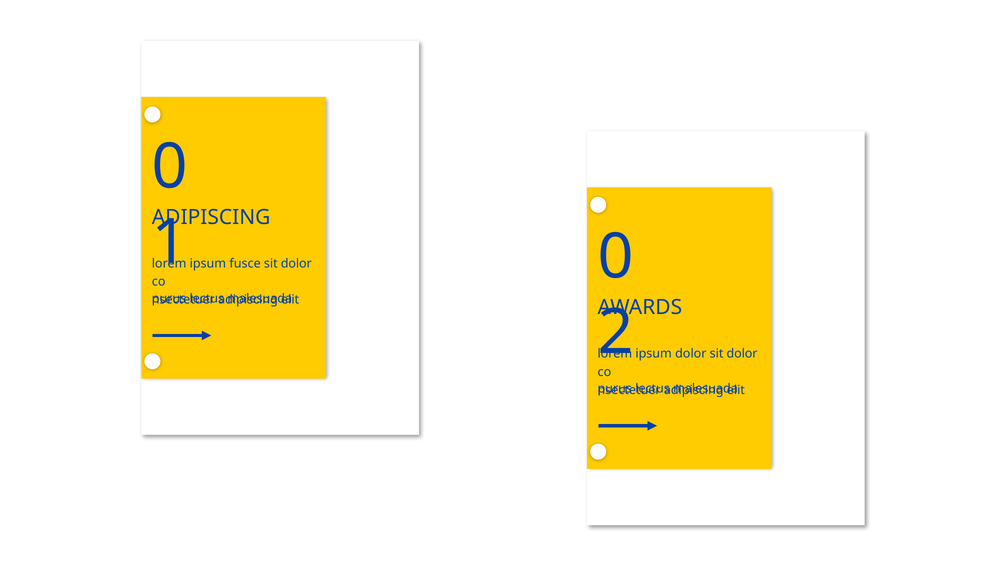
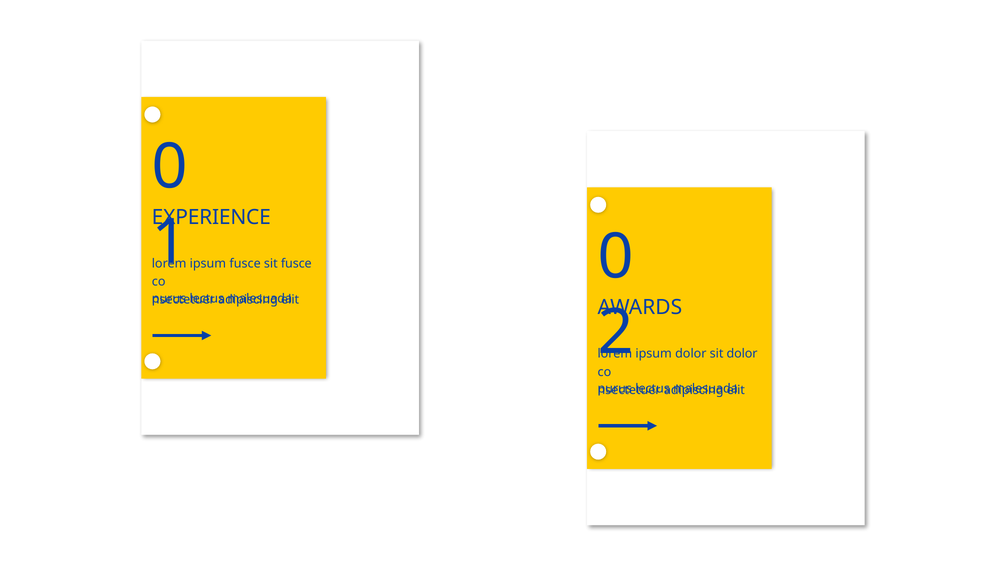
ADIPISCING at (211, 217): ADIPISCING -> EXPERIENCE
dolor at (296, 263): dolor -> fusce
